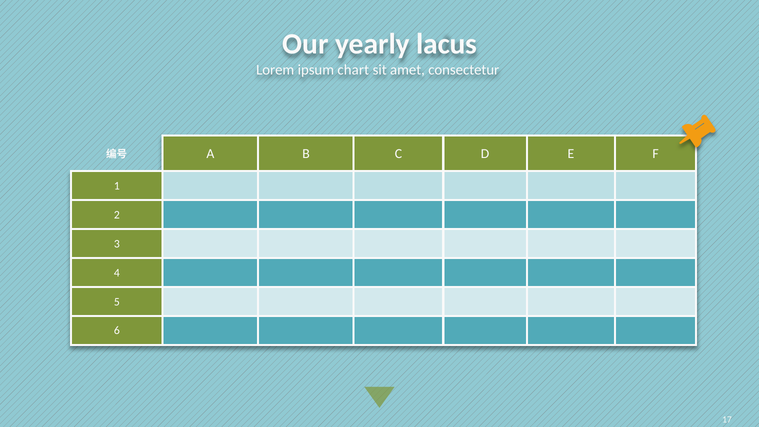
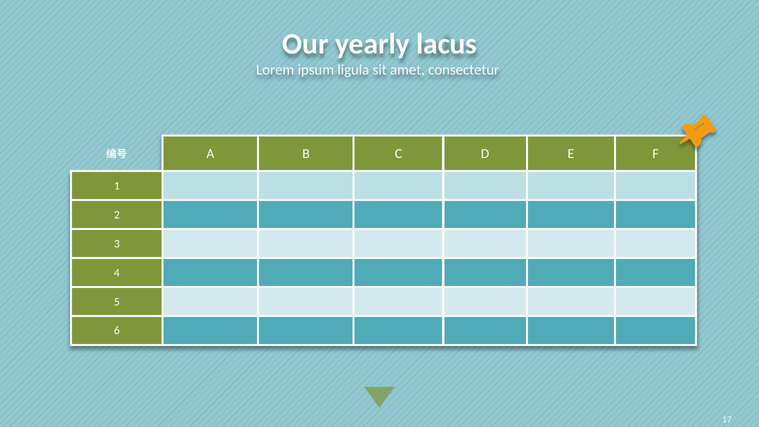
chart: chart -> ligula
